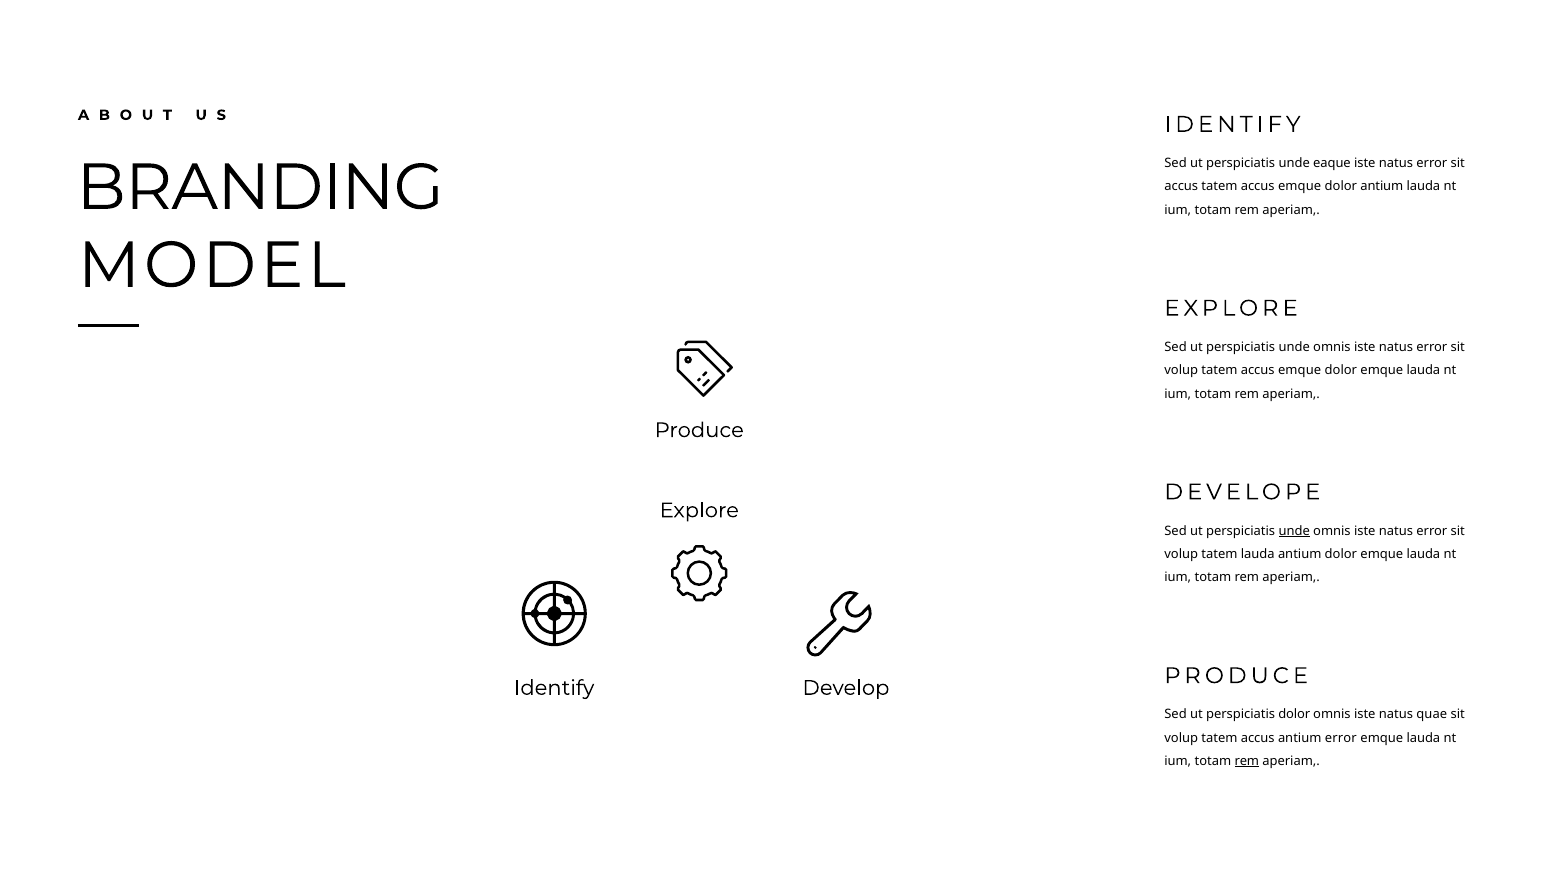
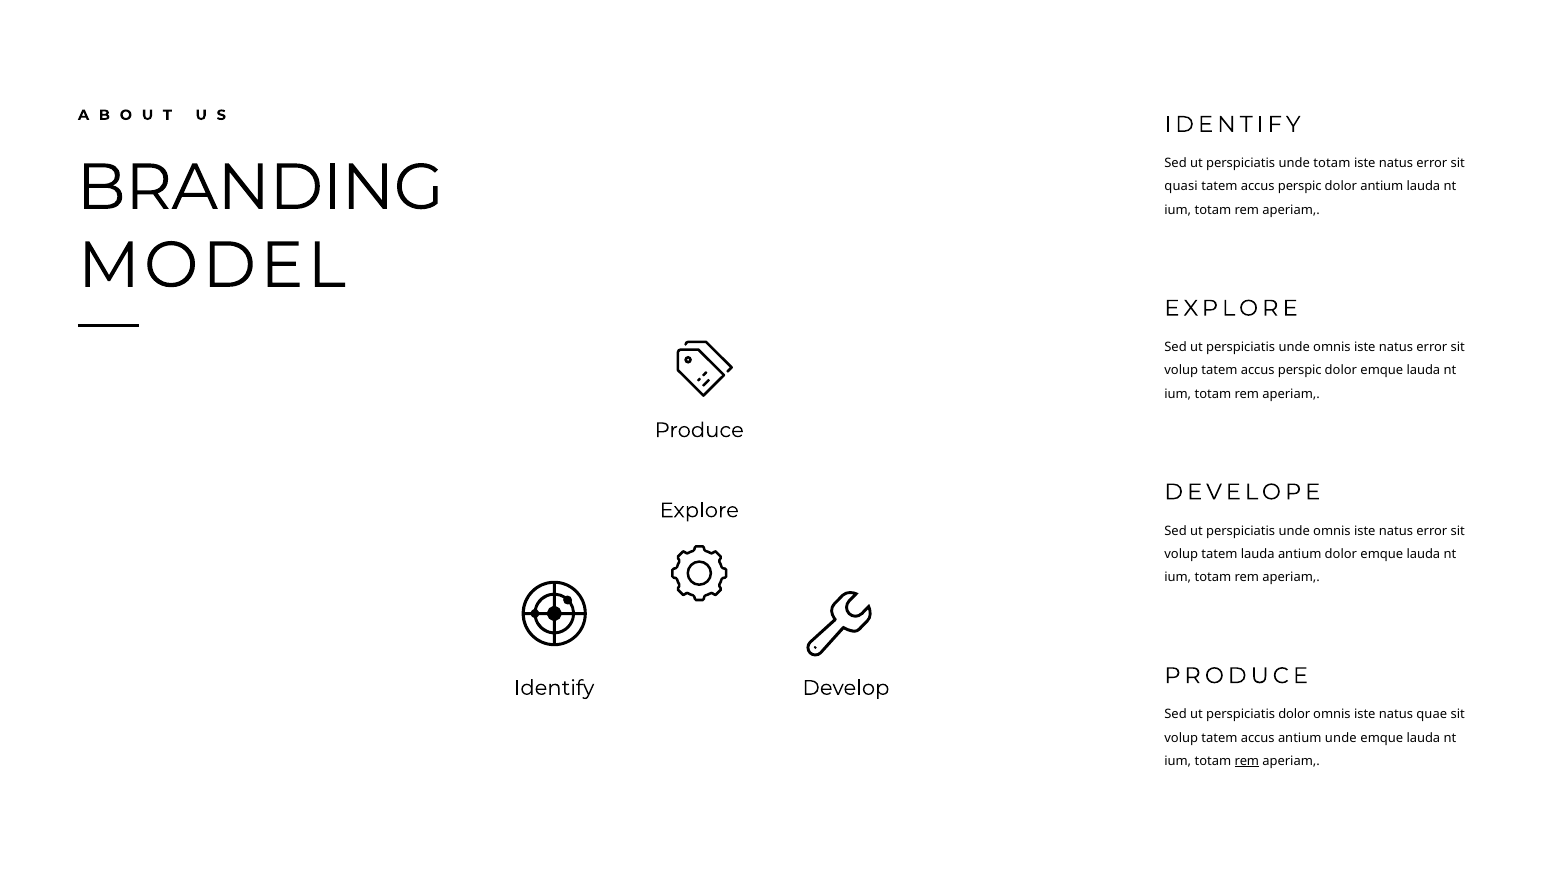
unde eaque: eaque -> totam
accus at (1181, 187): accus -> quasi
emque at (1300, 187): emque -> perspic
volup tatem accus emque: emque -> perspic
unde at (1294, 531) underline: present -> none
antium error: error -> unde
